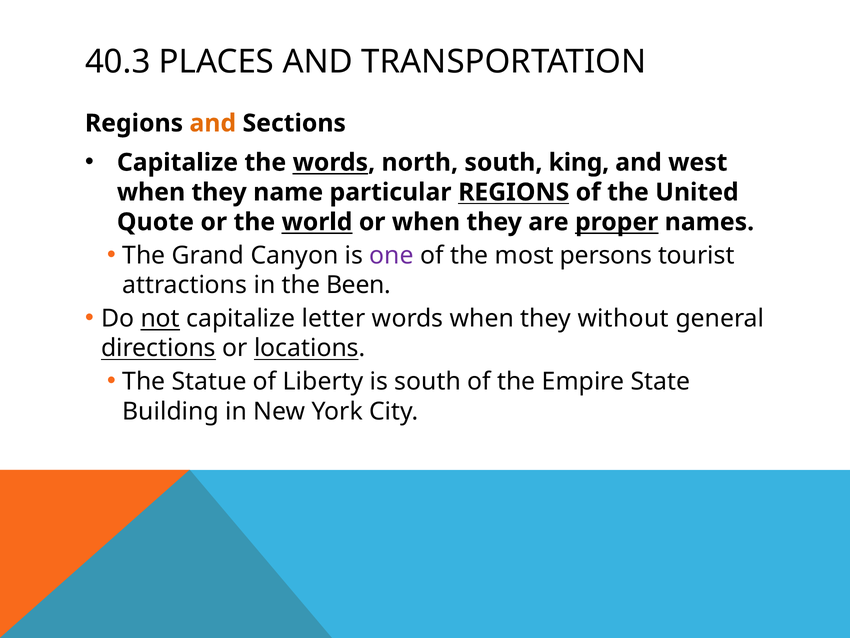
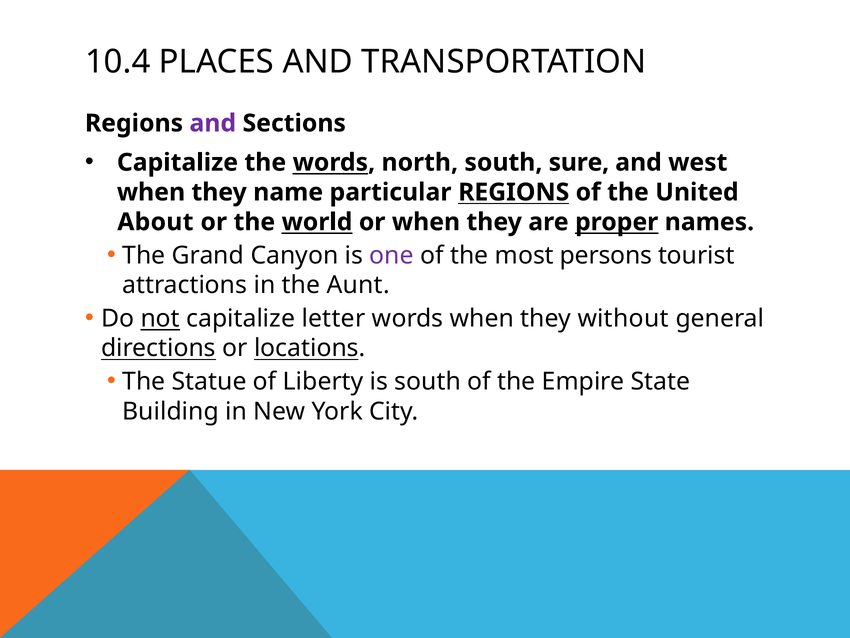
40.3: 40.3 -> 10.4
and at (213, 123) colour: orange -> purple
king: king -> sure
Quote: Quote -> About
Been: Been -> Aunt
